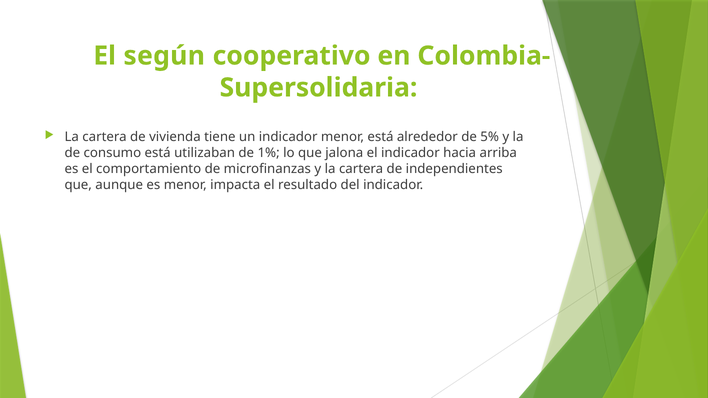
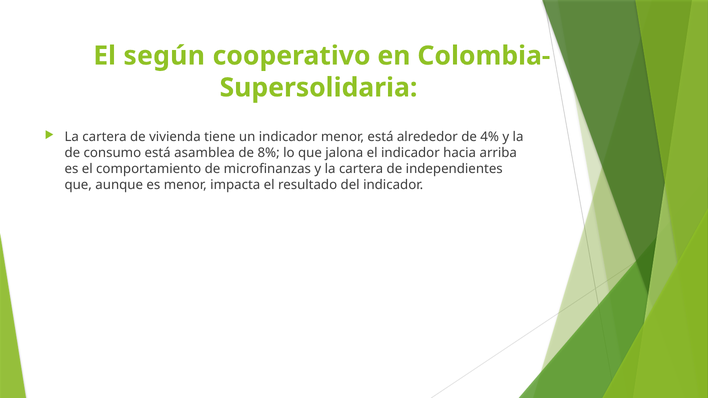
5%: 5% -> 4%
utilizaban: utilizaban -> asamblea
1%: 1% -> 8%
